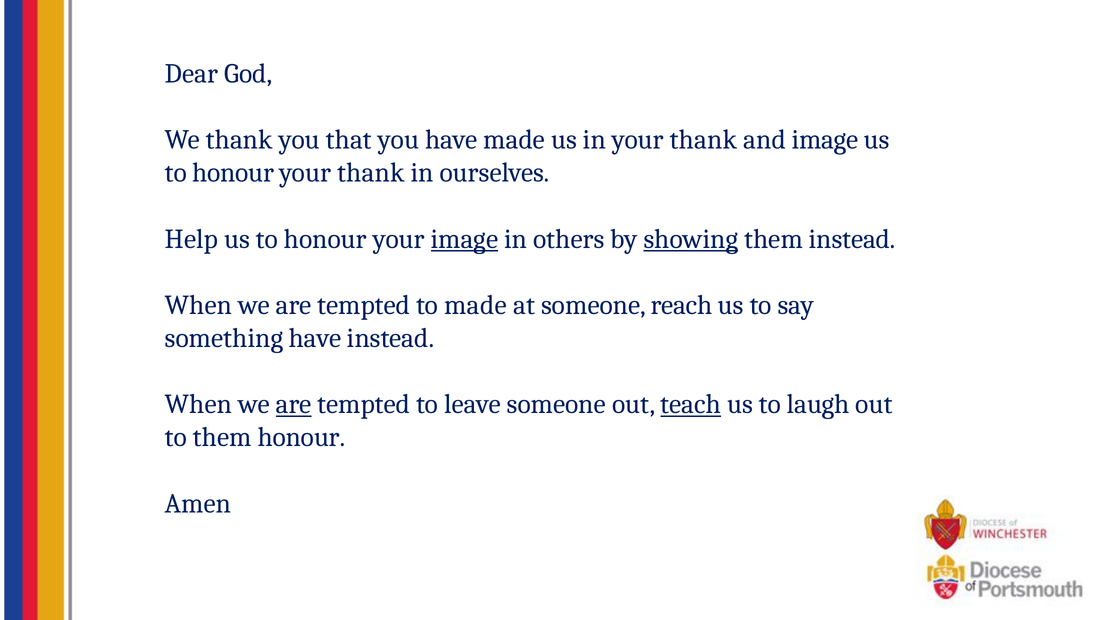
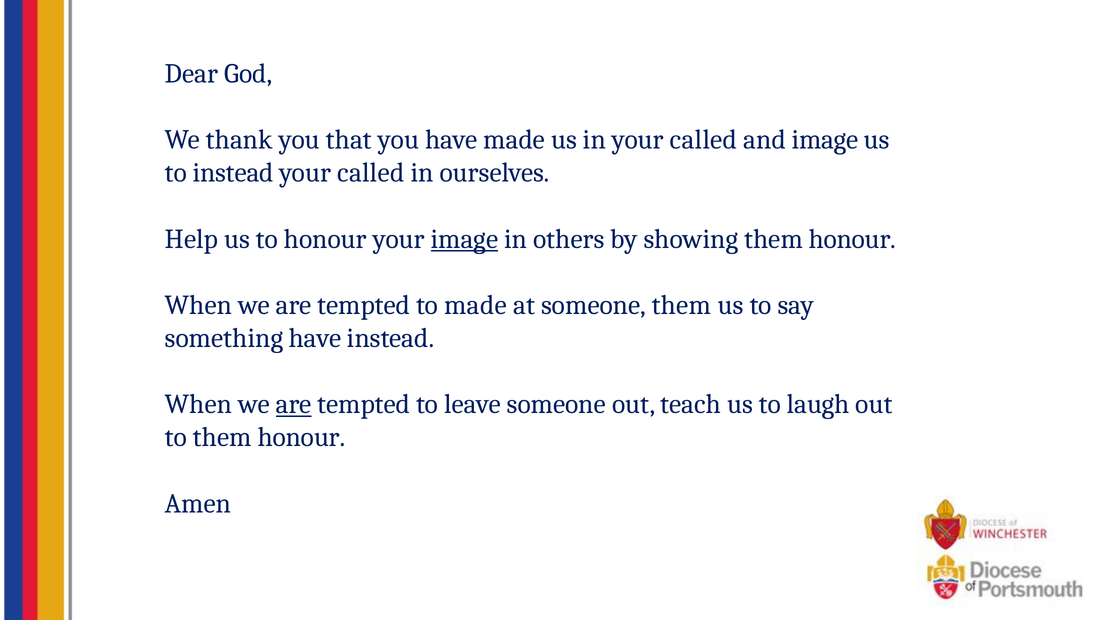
in your thank: thank -> called
honour at (233, 173): honour -> instead
thank at (371, 173): thank -> called
showing underline: present -> none
instead at (852, 239): instead -> honour
someone reach: reach -> them
teach underline: present -> none
